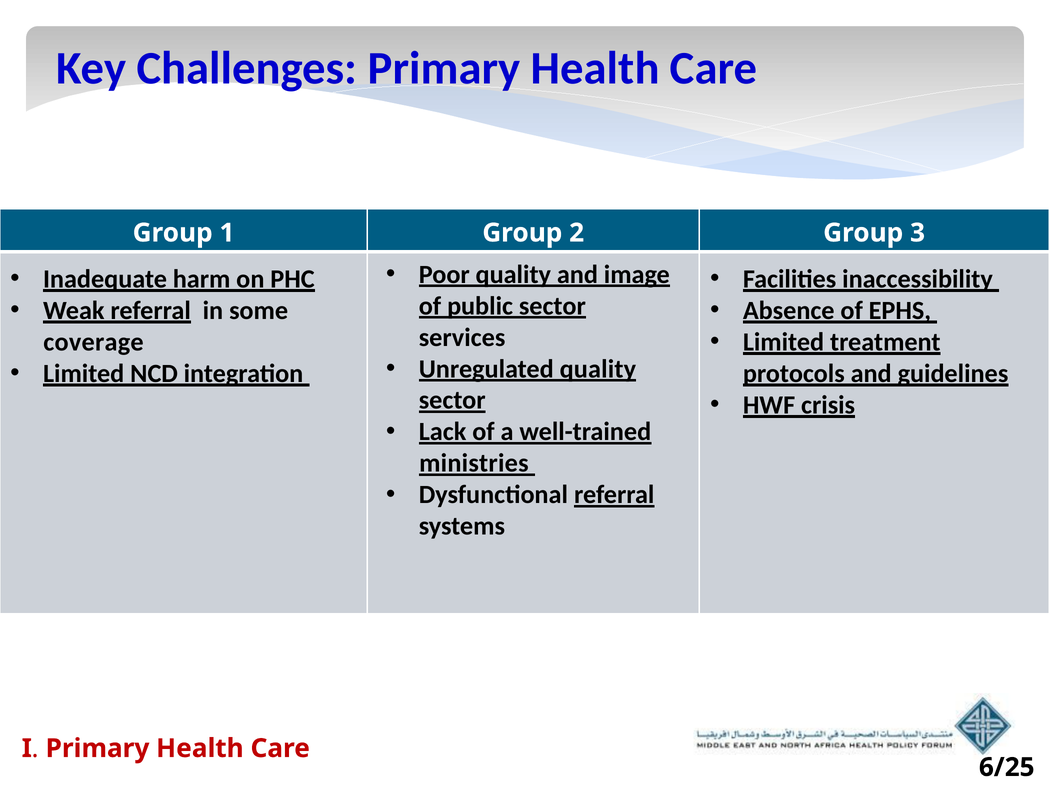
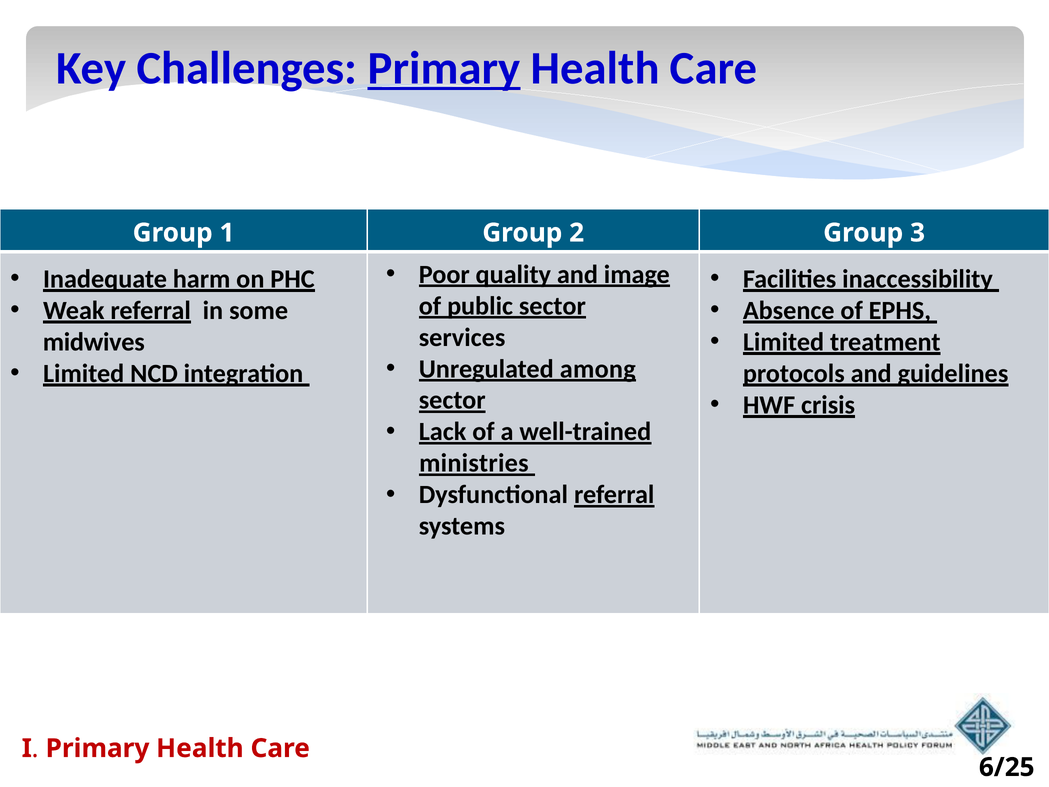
Primary at (444, 68) underline: none -> present
coverage: coverage -> midwives
Unregulated quality: quality -> among
